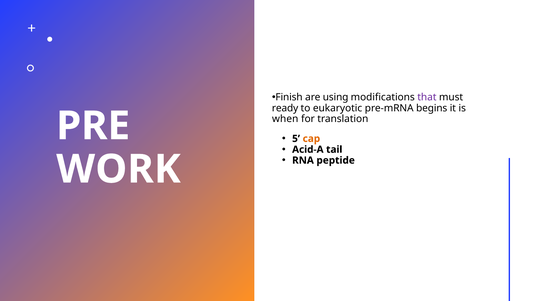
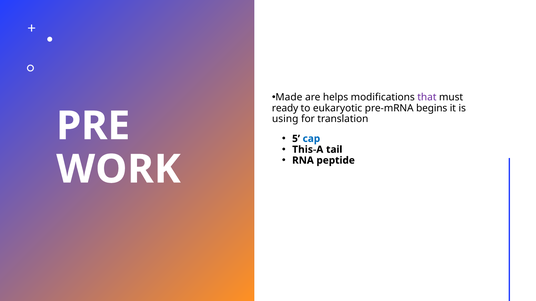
Finish: Finish -> Made
using: using -> helps
when: when -> using
cap colour: orange -> blue
Acid-A: Acid-A -> This-A
